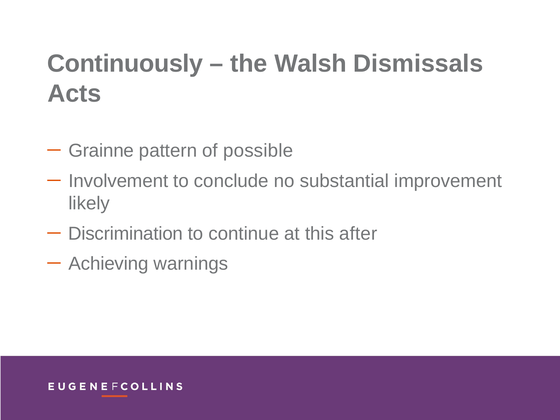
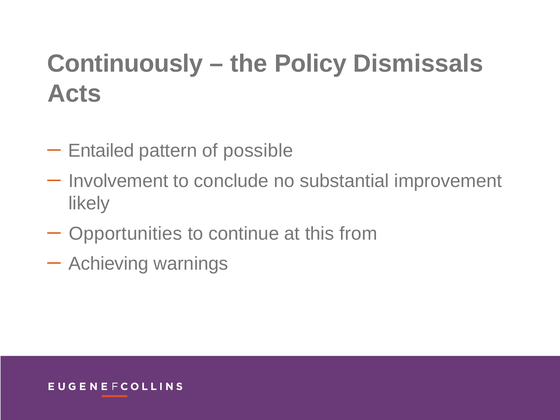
Walsh: Walsh -> Policy
Grainne: Grainne -> Entailed
Discrimination: Discrimination -> Opportunities
after: after -> from
